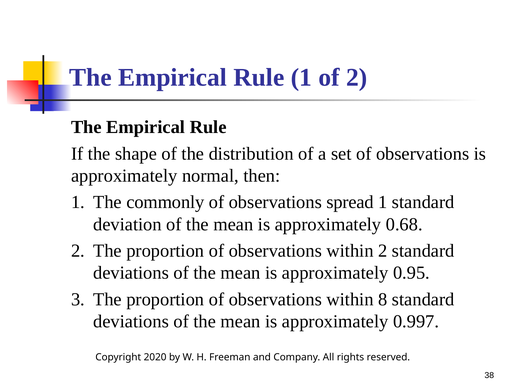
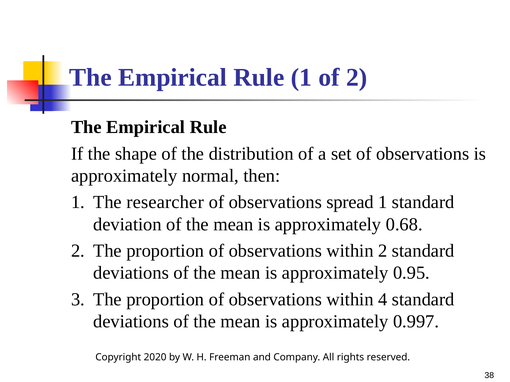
commonly: commonly -> researcher
8: 8 -> 4
